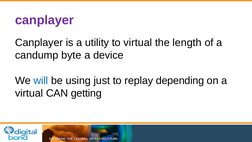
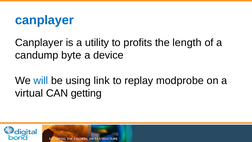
canplayer at (45, 20) colour: purple -> blue
to virtual: virtual -> profits
just: just -> link
depending: depending -> modprobe
